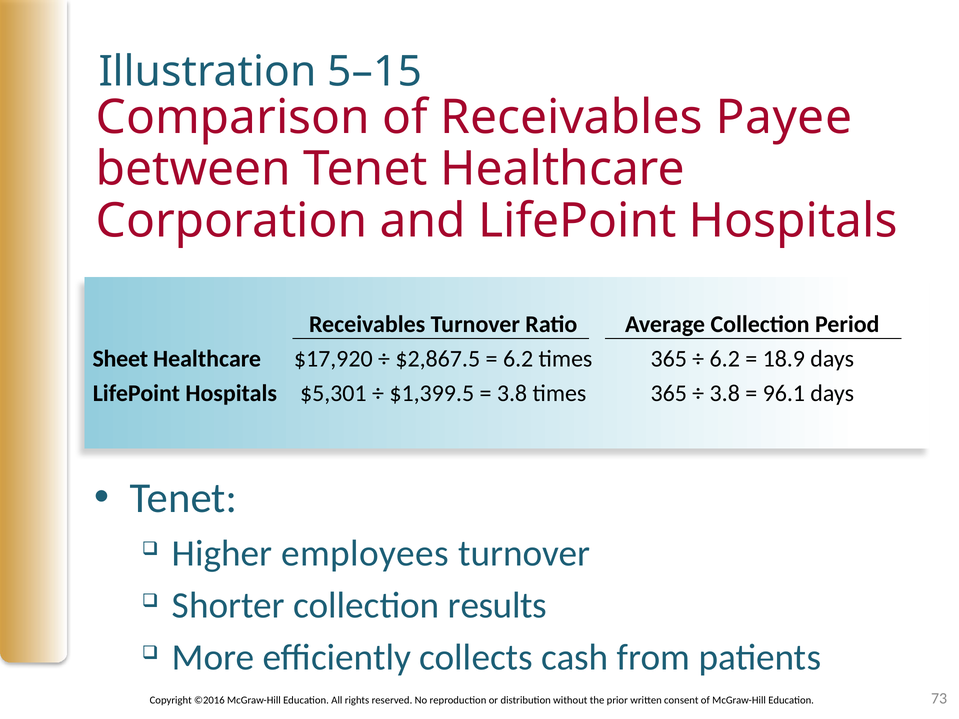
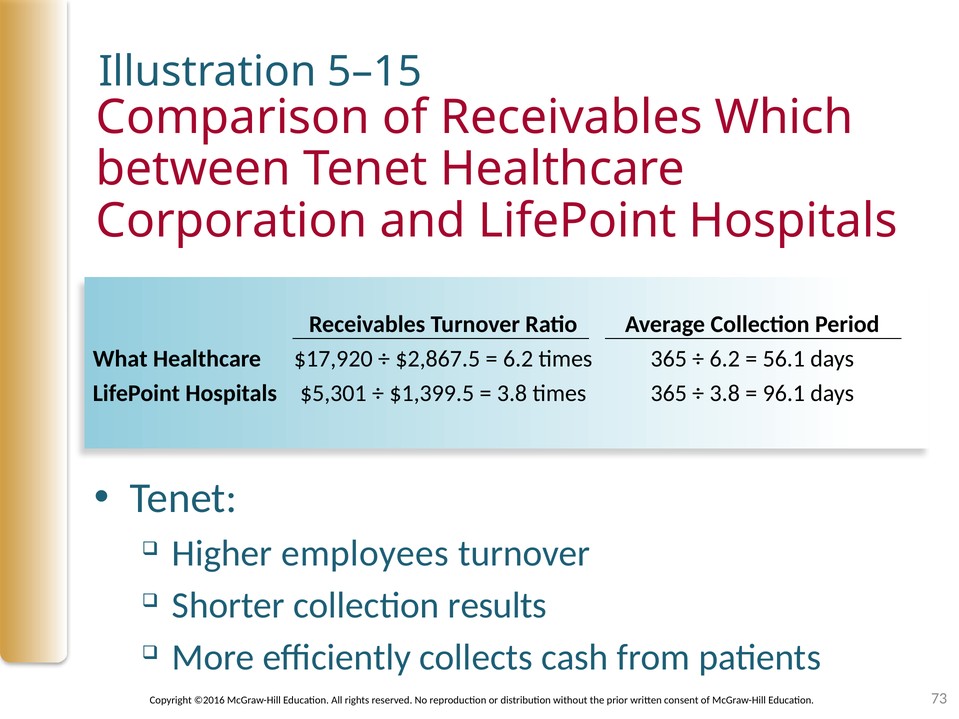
Payee: Payee -> Which
Sheet: Sheet -> What
18.9: 18.9 -> 56.1
